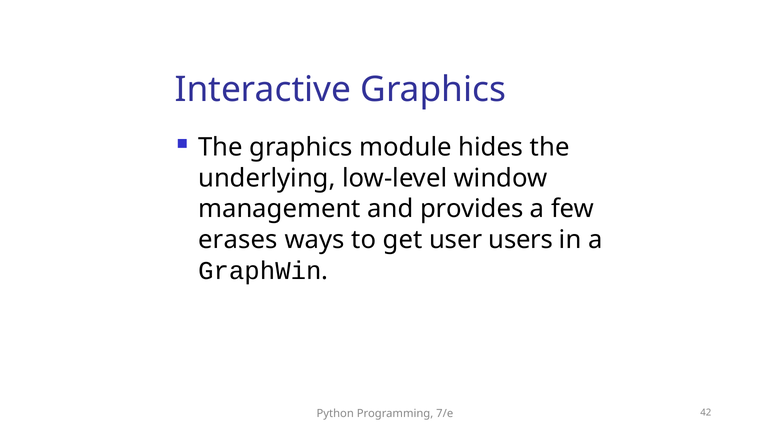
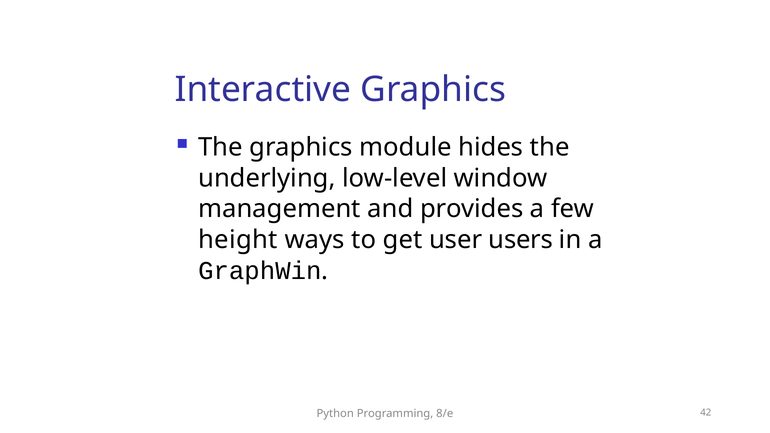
erases: erases -> height
7/e: 7/e -> 8/e
